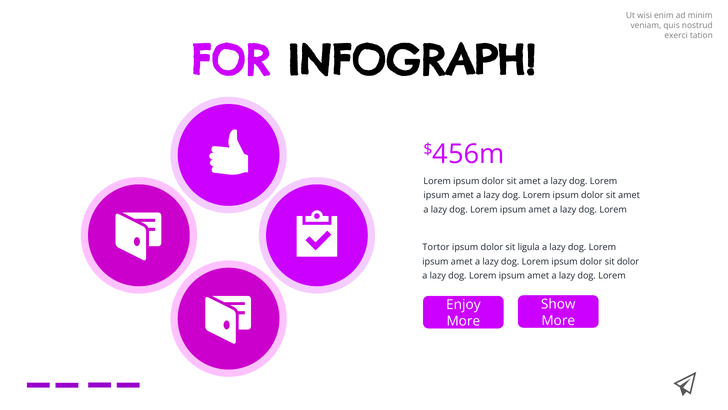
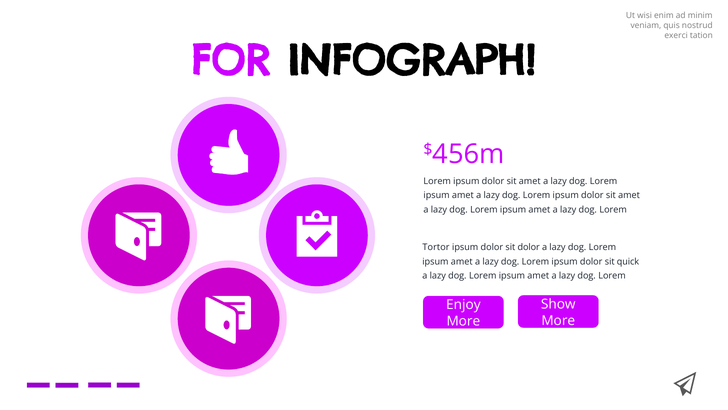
sit ligula: ligula -> dolor
sit dolor: dolor -> quick
